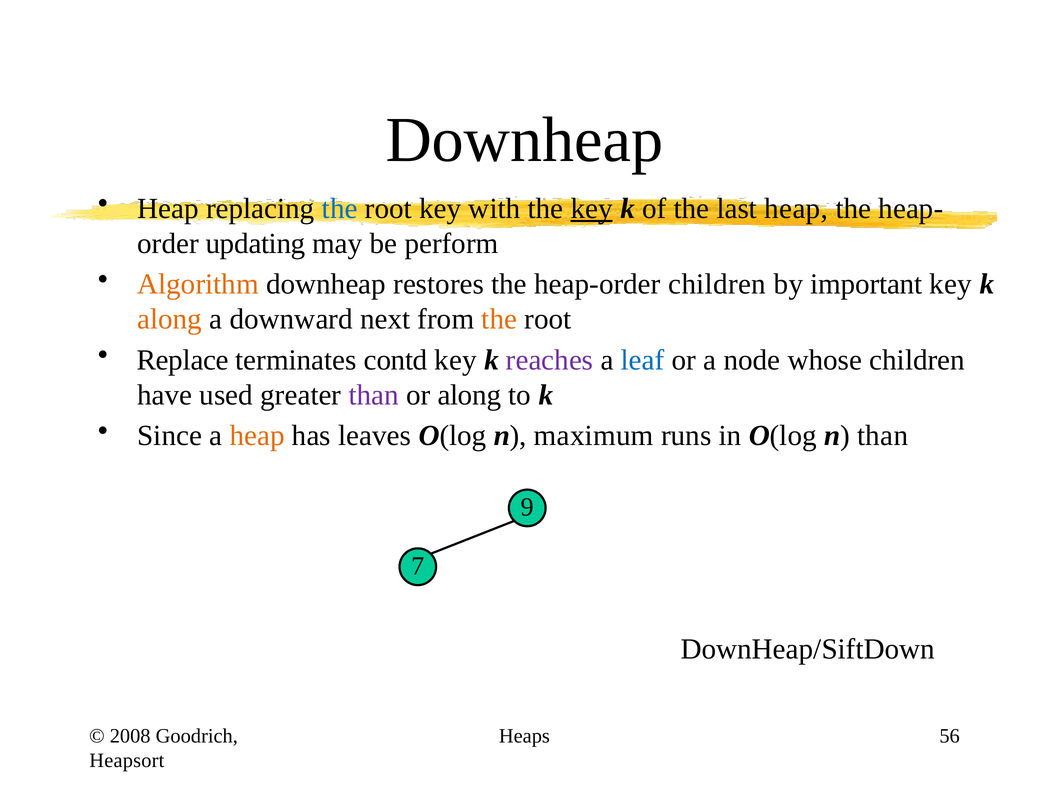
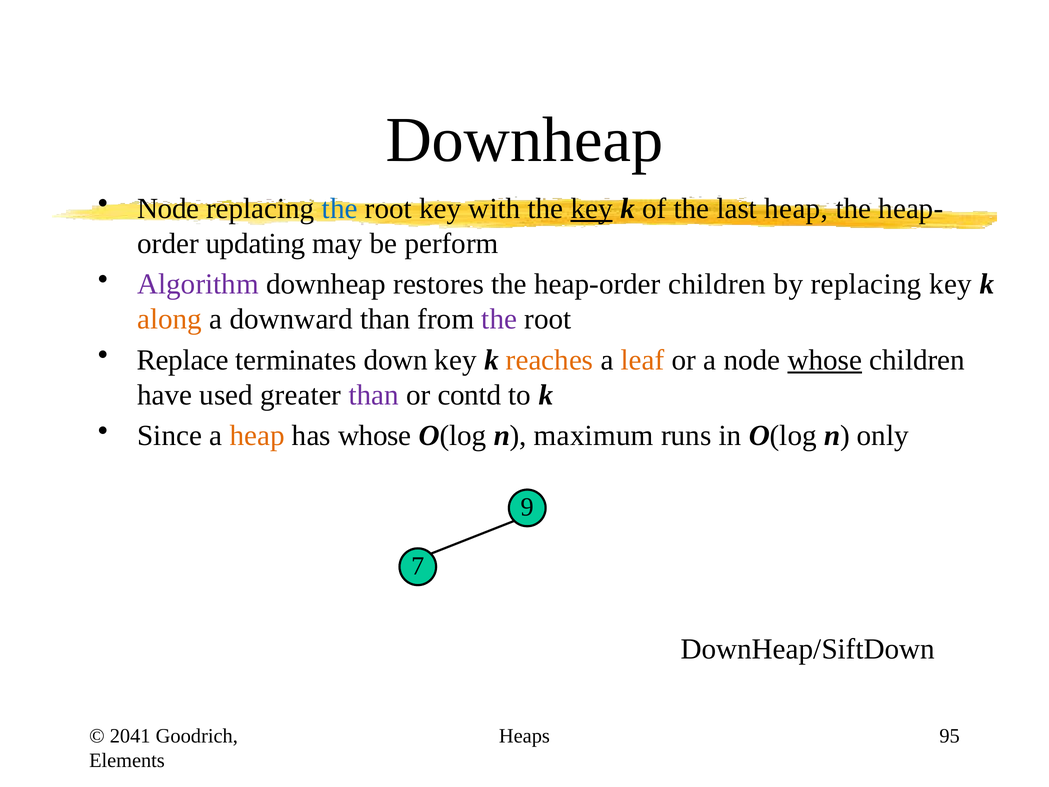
Heap at (168, 208): Heap -> Node
Algorithm colour: orange -> purple
by important: important -> replacing
downward next: next -> than
the at (499, 319) colour: orange -> purple
contd: contd -> down
reaches colour: purple -> orange
leaf colour: blue -> orange
whose at (825, 360) underline: none -> present
or along: along -> contd
has leaves: leaves -> whose
n than: than -> only
2008: 2008 -> 2041
56: 56 -> 95
Heapsort: Heapsort -> Elements
